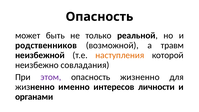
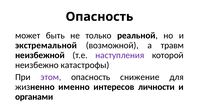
родственников: родственников -> экстремальной
наступления colour: orange -> purple
совладания: совладания -> катастрофы
опасность жизненно: жизненно -> снижение
